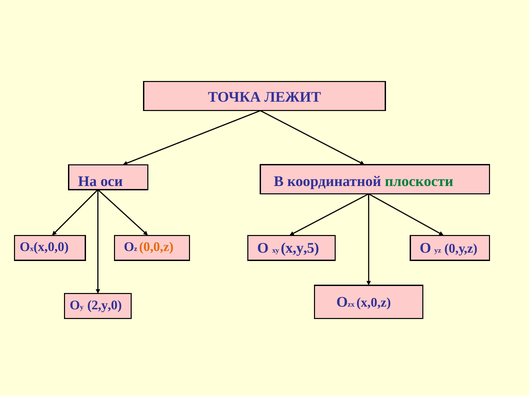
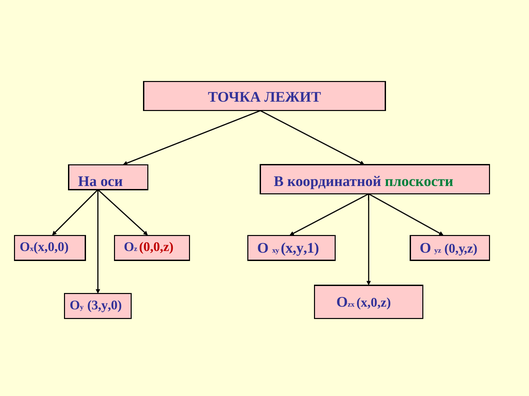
0,0,z colour: orange -> red
х,у,5: х,у,5 -> х,у,1
2,y,0: 2,y,0 -> 3,y,0
